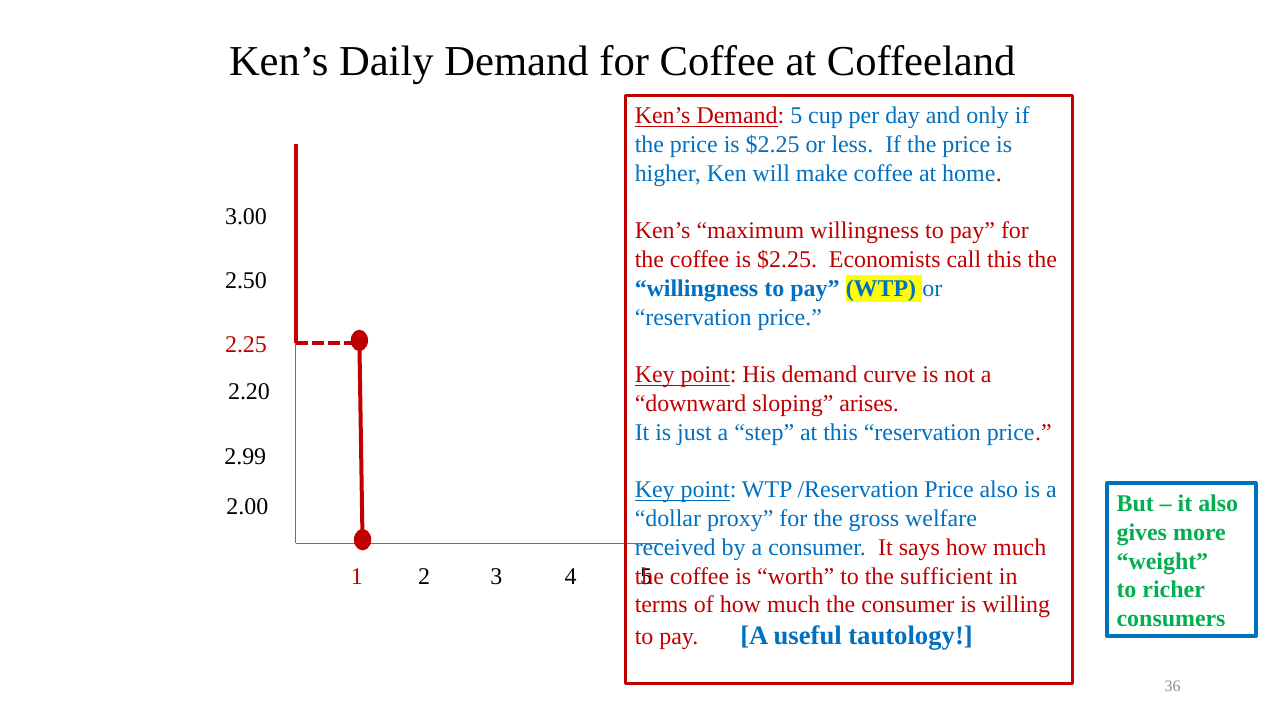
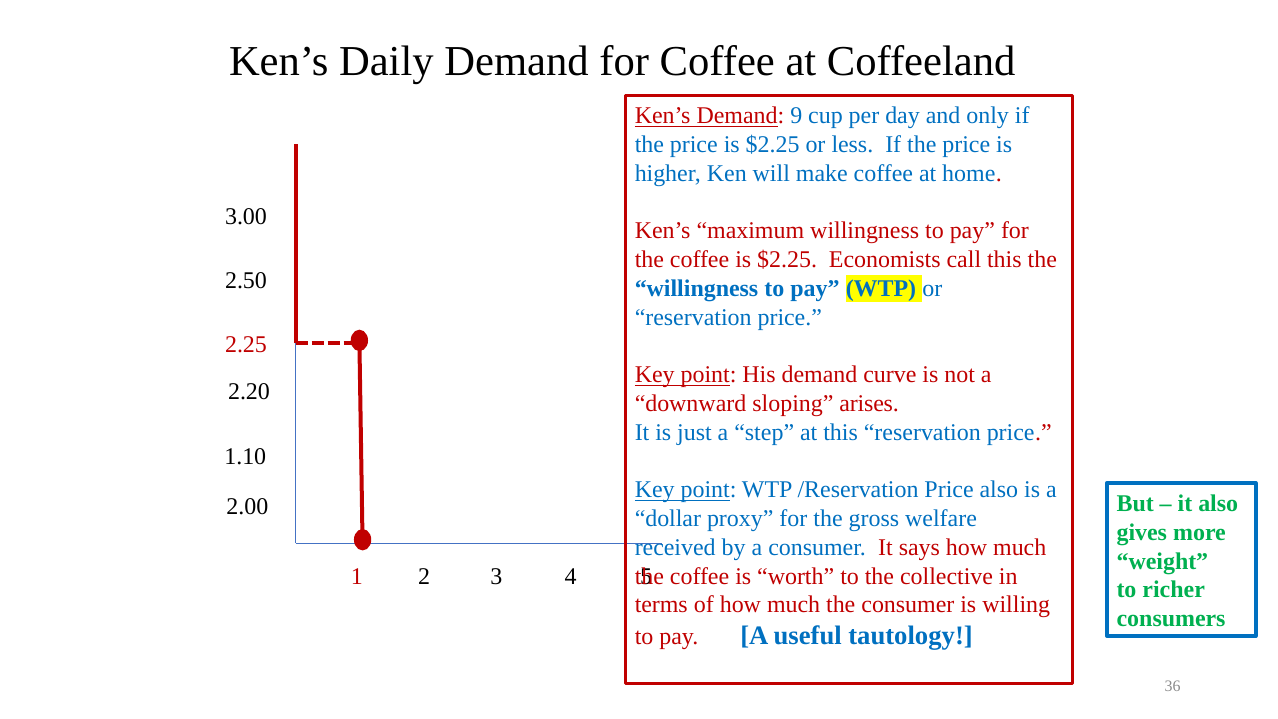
Demand 5: 5 -> 9
2.99: 2.99 -> 1.10
sufficient: sufficient -> collective
